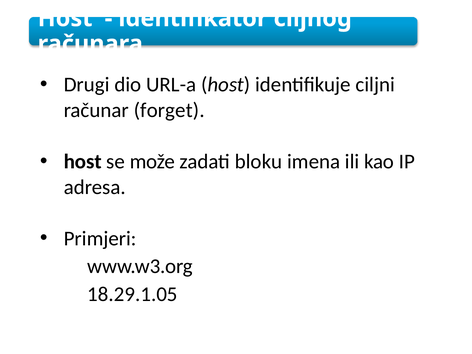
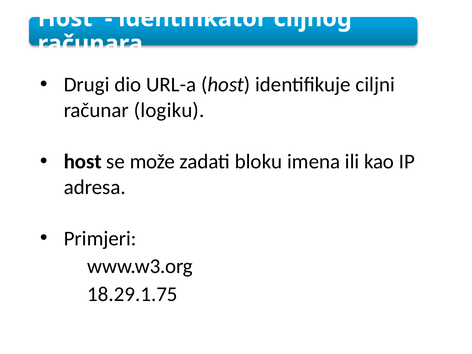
forget: forget -> logiku
18.29.1.05: 18.29.1.05 -> 18.29.1.75
